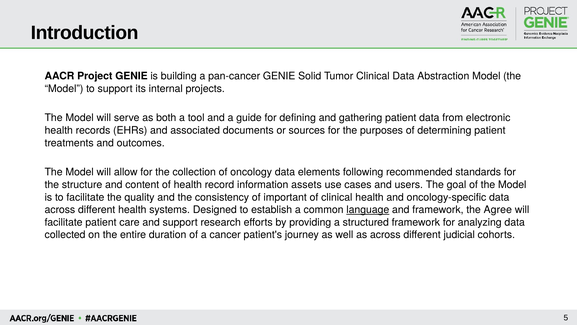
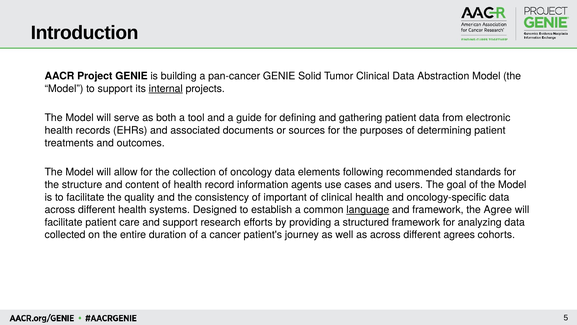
internal underline: none -> present
assets: assets -> agents
judicial: judicial -> agrees
